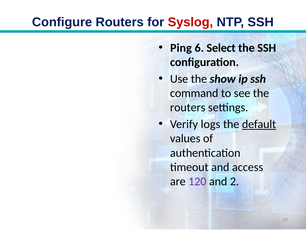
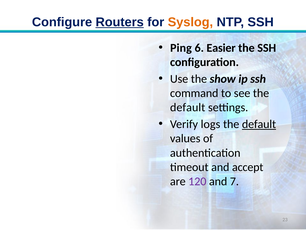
Routers at (120, 22) underline: none -> present
Syslog colour: red -> orange
Select: Select -> Easier
routers at (188, 107): routers -> default
access: access -> accept
2: 2 -> 7
